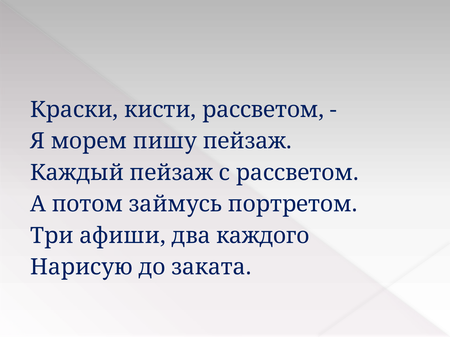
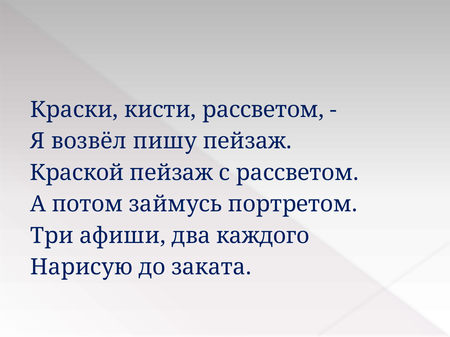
морем: морем -> возвёл
Каждый: Каждый -> Краской
